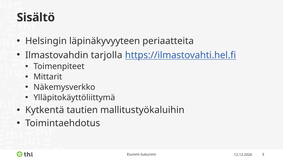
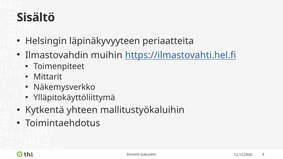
tarjolla: tarjolla -> muihin
tautien: tautien -> yhteen
